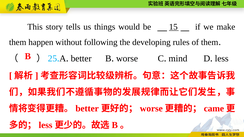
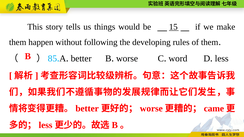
25: 25 -> 85
mind: mind -> word
